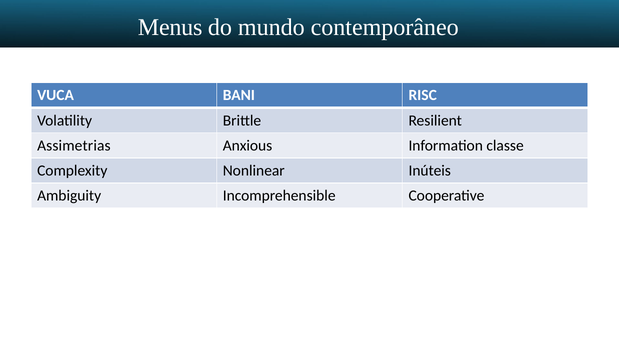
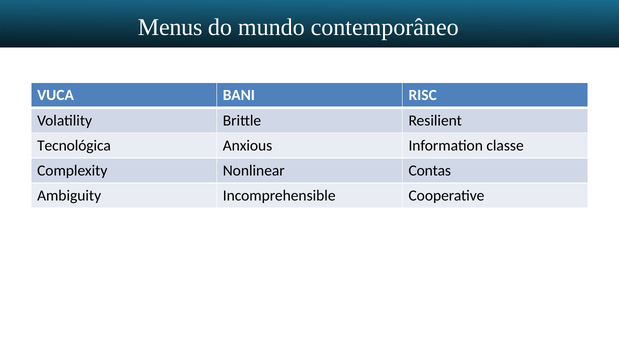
Assimetrias: Assimetrias -> Tecnológica
Inúteis: Inúteis -> Contas
